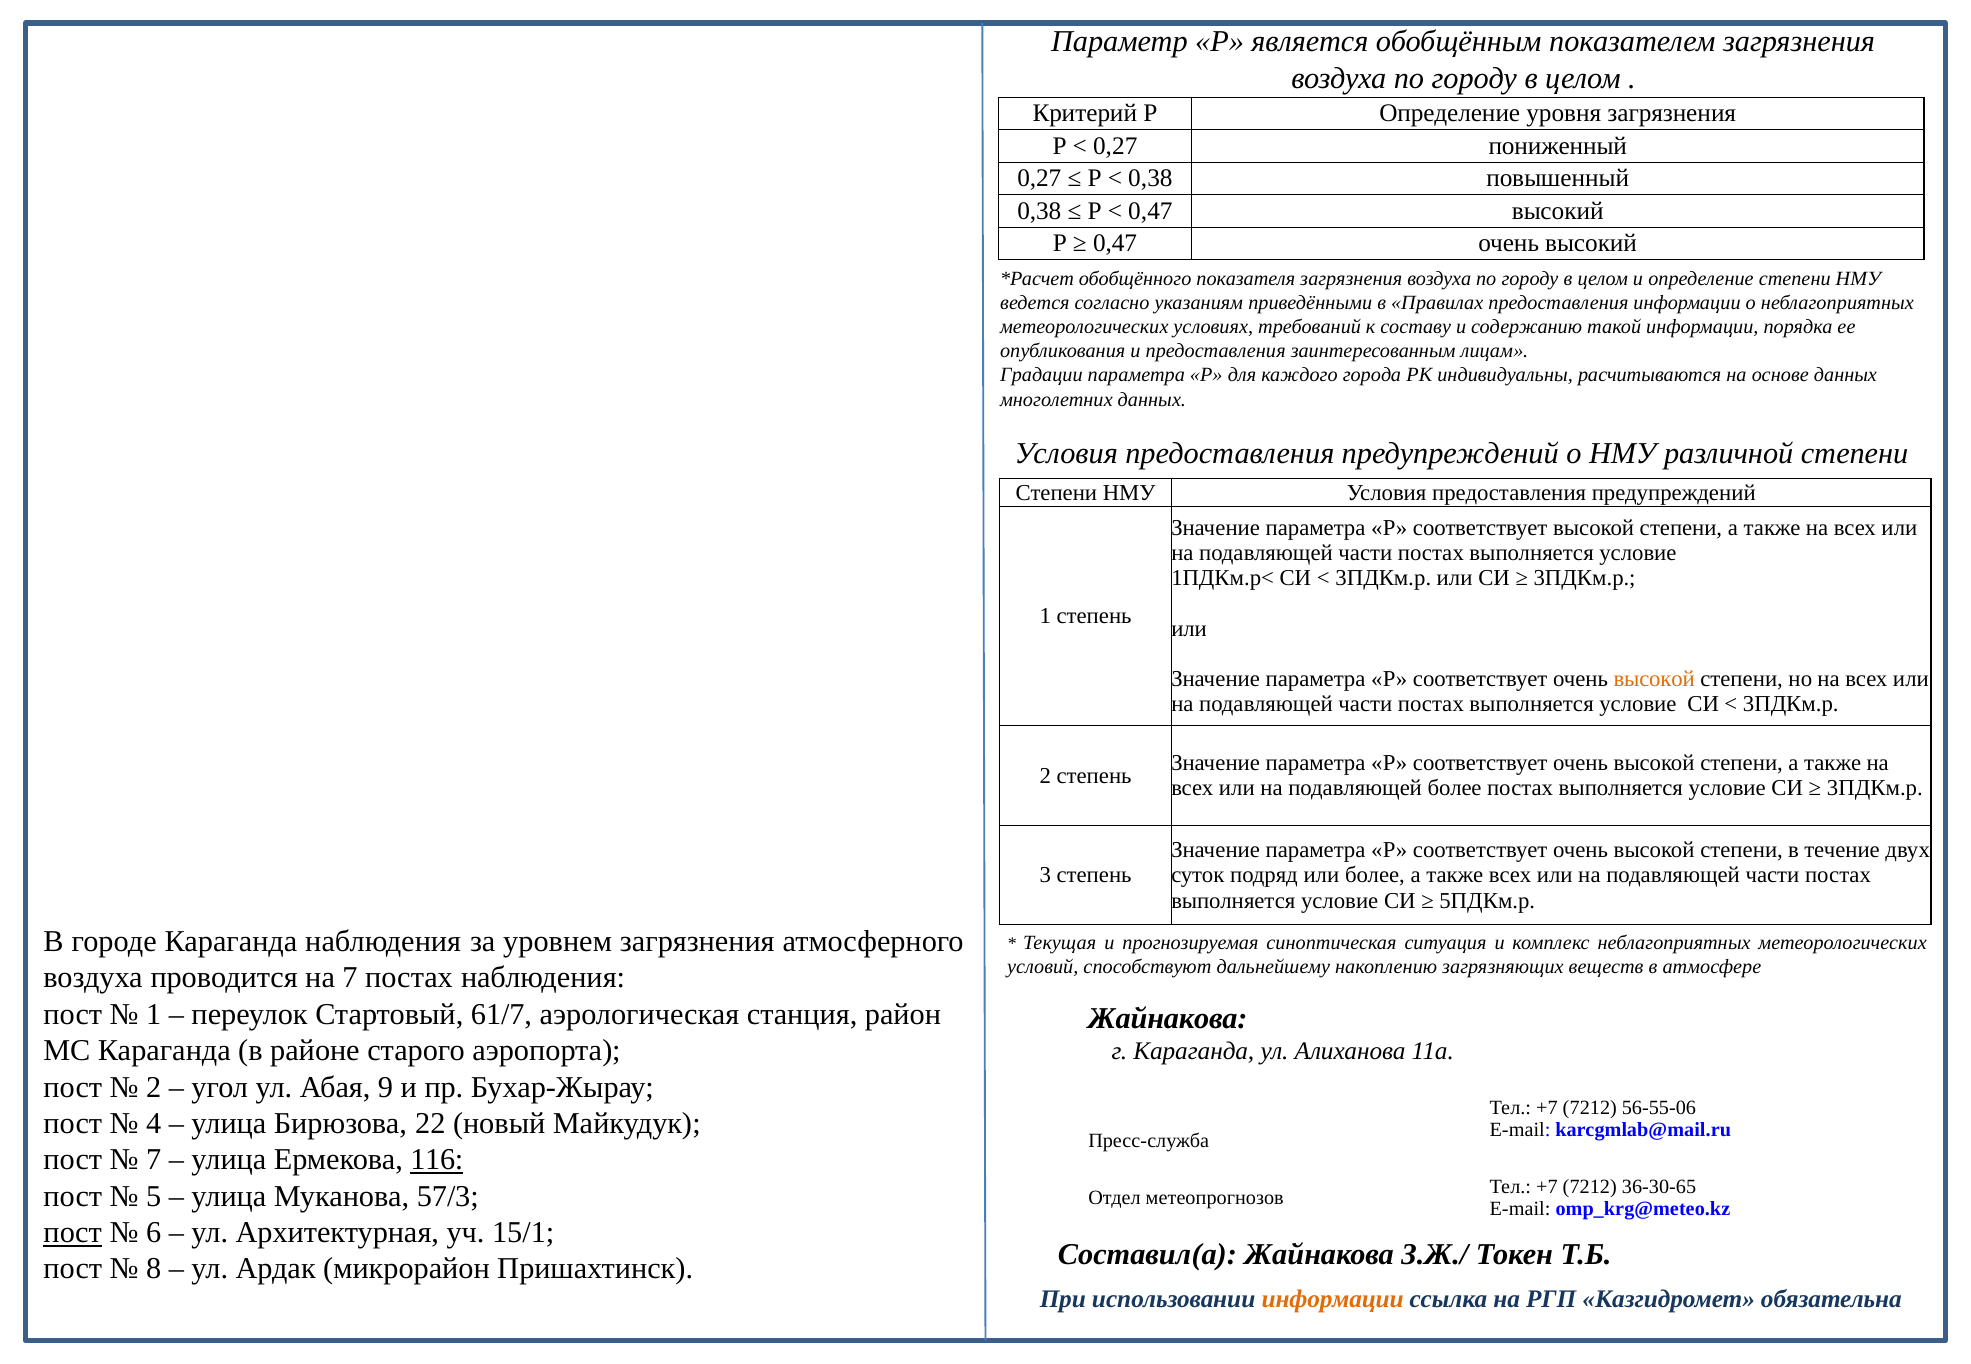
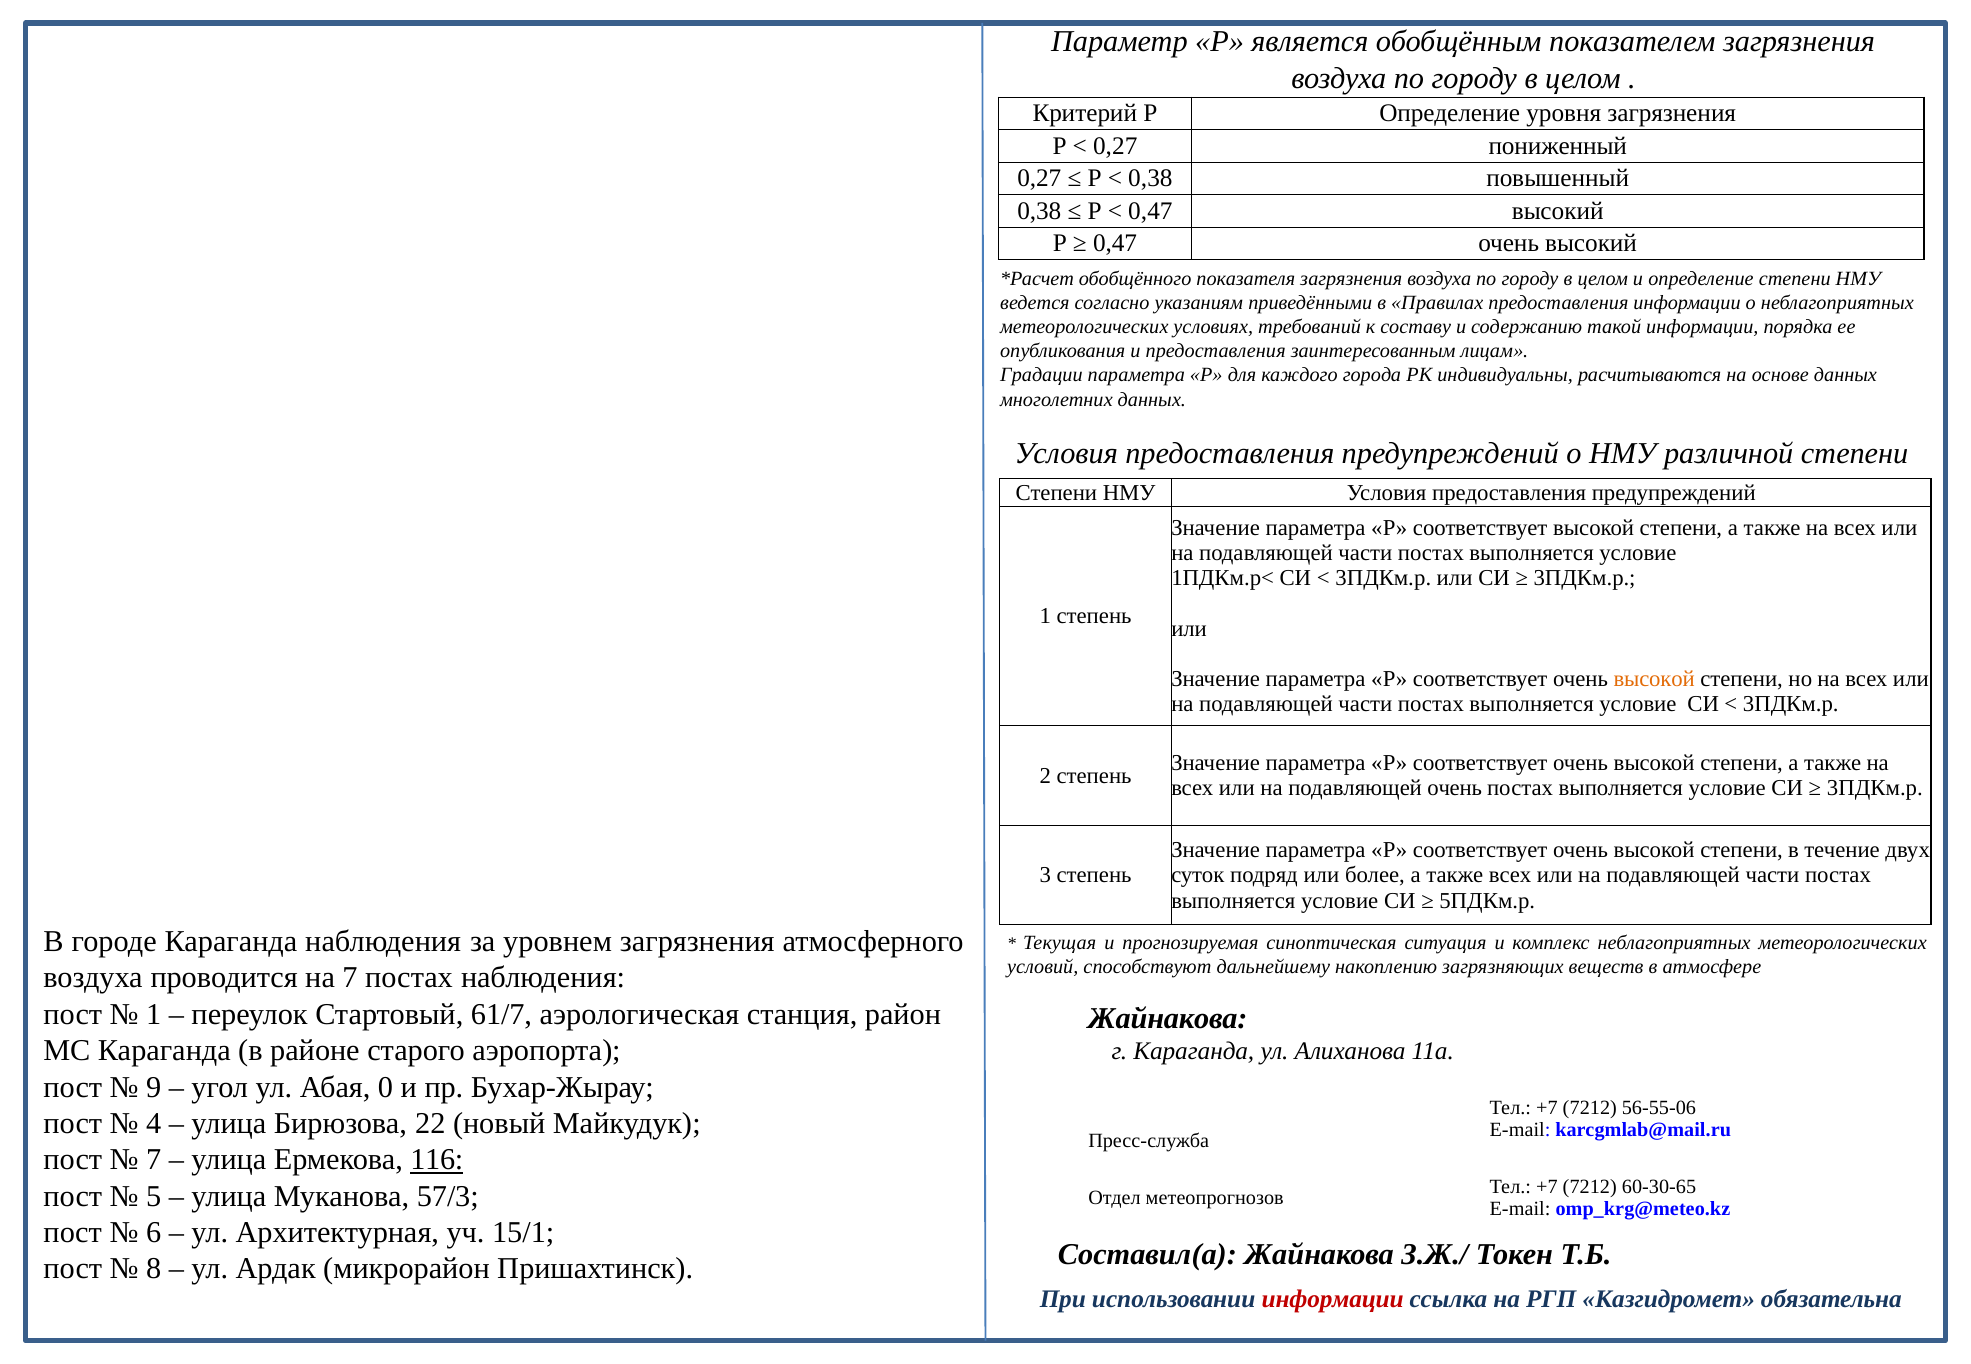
подавляющей более: более -> очень
2 at (154, 1087): 2 -> 9
9: 9 -> 0
36-30-65: 36-30-65 -> 60-30-65
пост at (73, 1233) underline: present -> none
информации at (1333, 1299) colour: orange -> red
